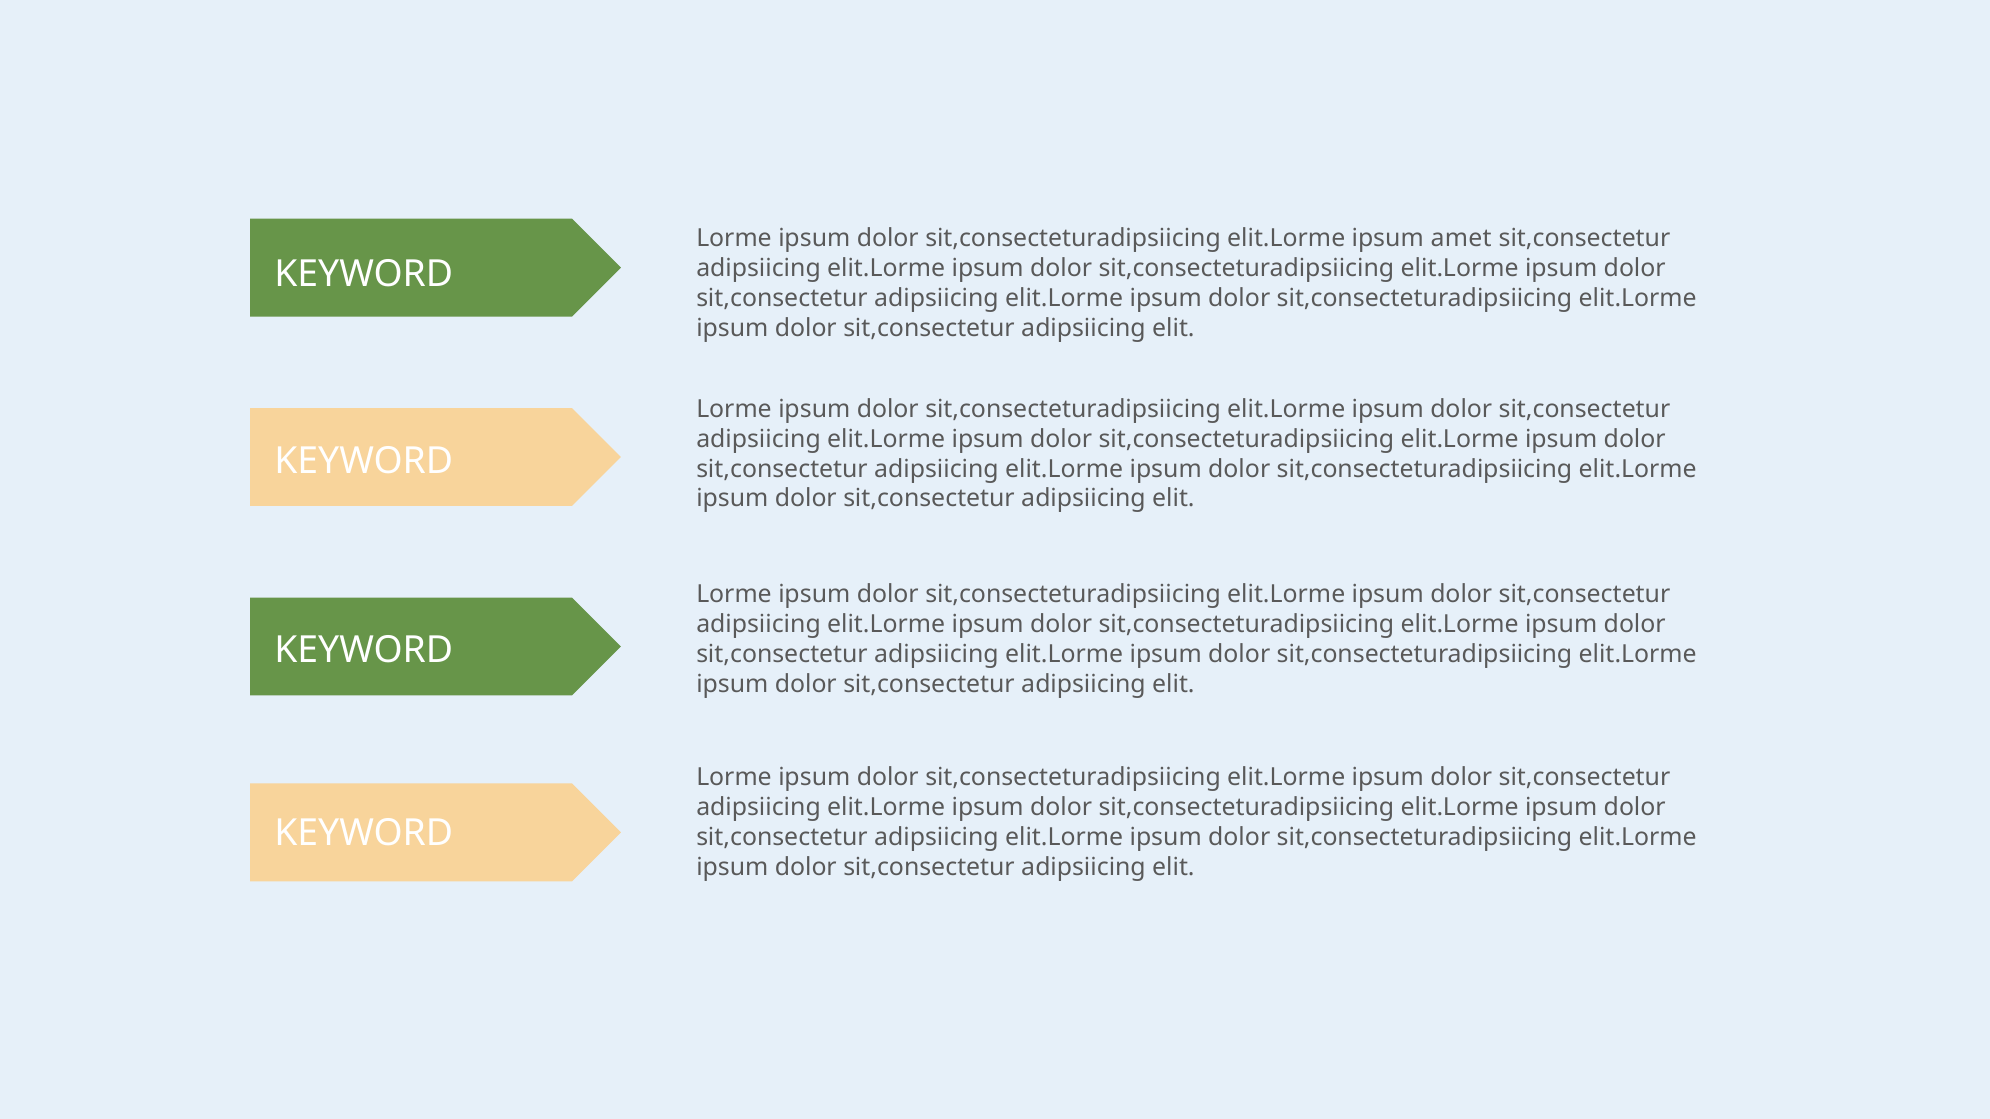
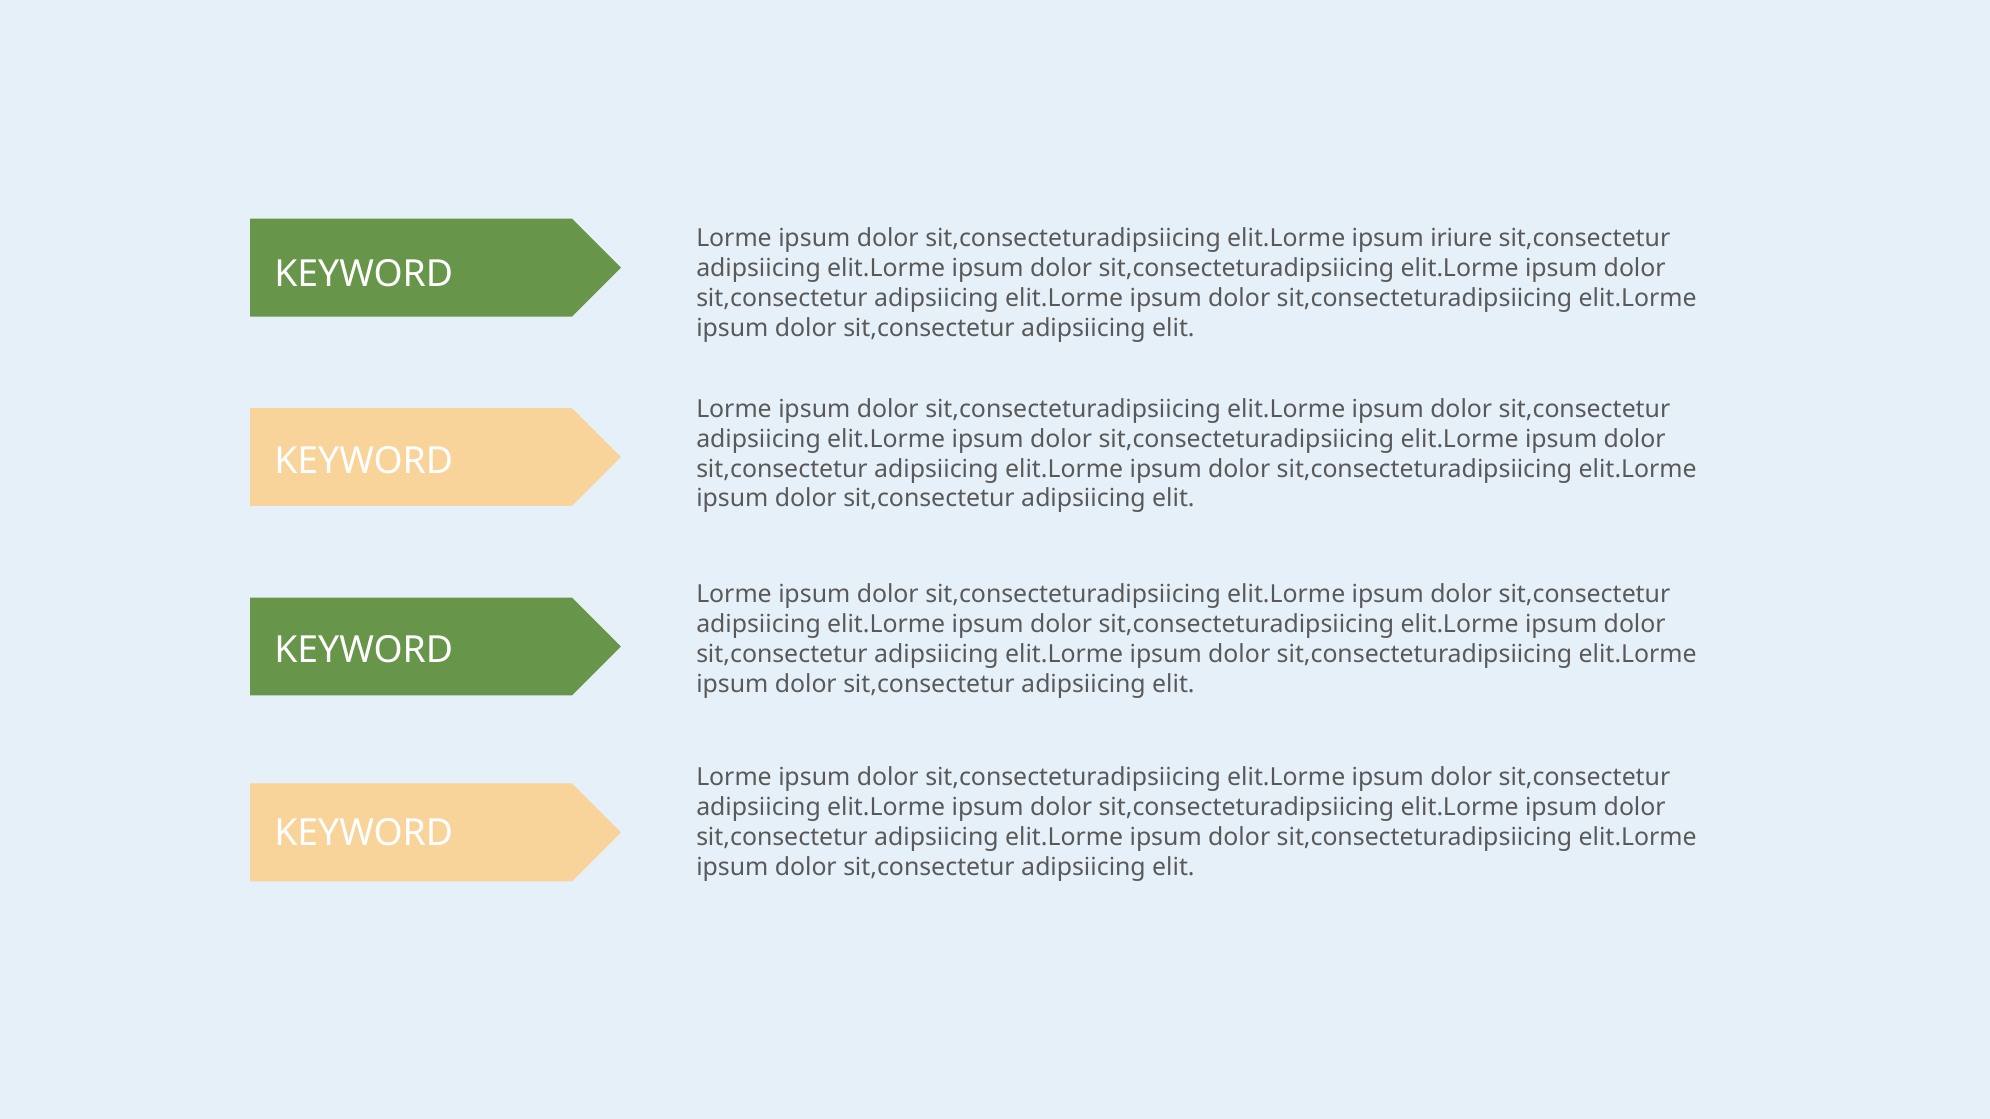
amet: amet -> iriure
